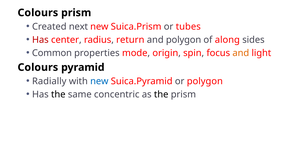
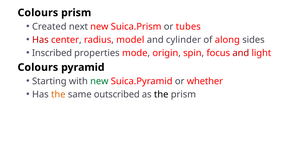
return: return -> model
and polygon: polygon -> cylinder
Common: Common -> Inscribed
and at (241, 53) colour: orange -> red
Radially: Radially -> Starting
new at (99, 81) colour: blue -> green
or polygon: polygon -> whether
the at (58, 95) colour: black -> orange
concentric: concentric -> outscribed
